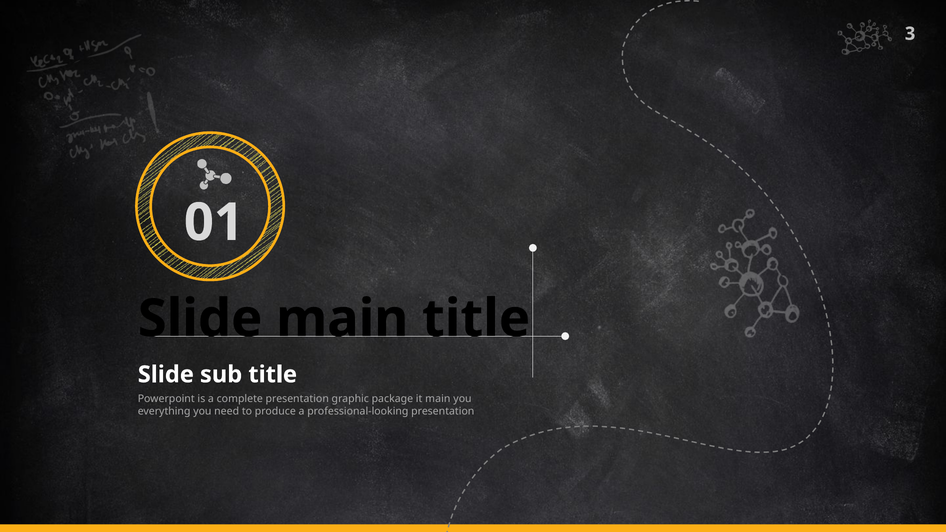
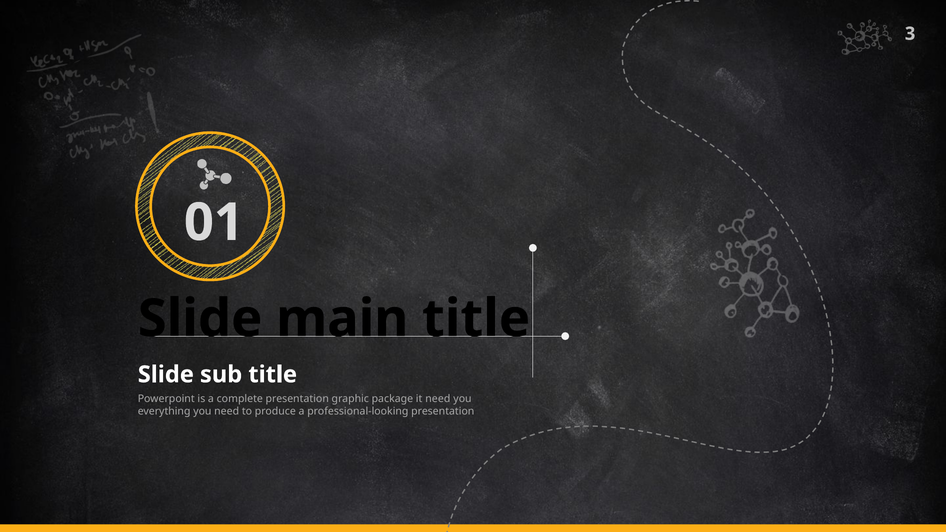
it main: main -> need
